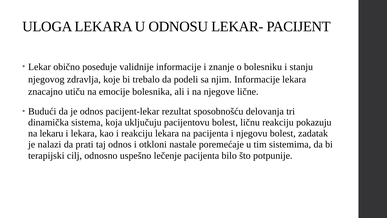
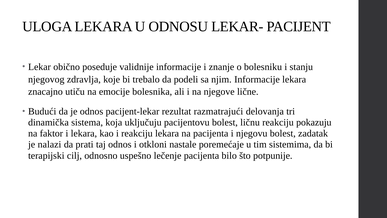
sposobnošću: sposobnošću -> razmatrajući
lekaru: lekaru -> faktor
